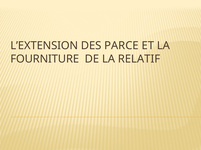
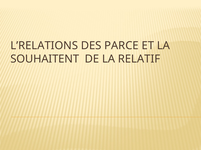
L’EXTENSION: L’EXTENSION -> L’RELATIONS
FOURNITURE: FOURNITURE -> SOUHAITENT
